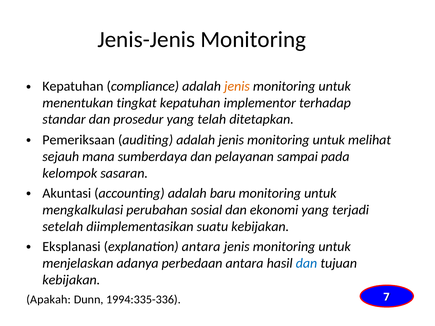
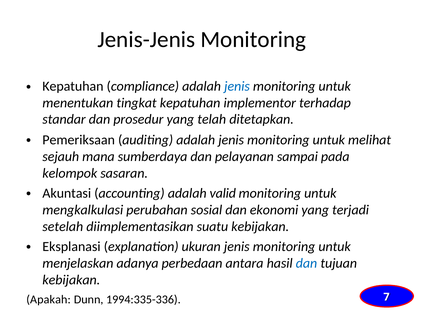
jenis at (237, 86) colour: orange -> blue
baru: baru -> valid
explanation antara: antara -> ukuran
